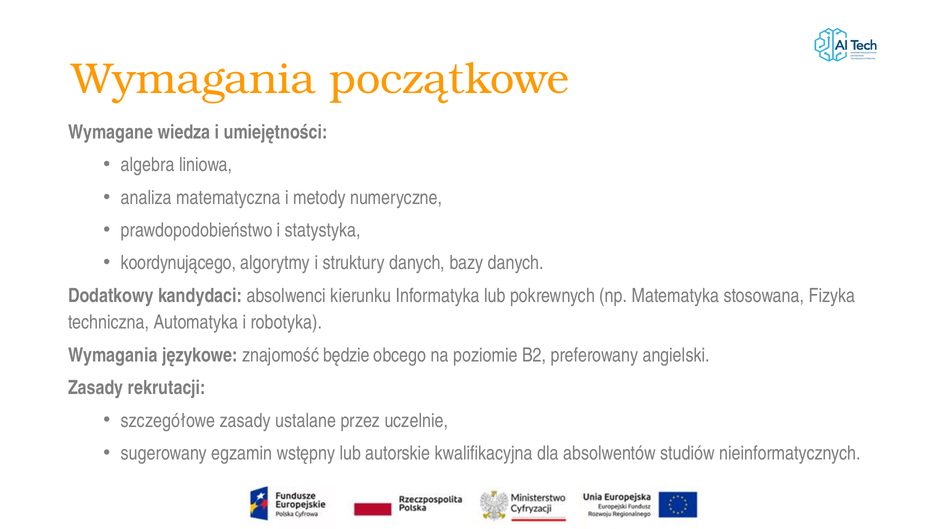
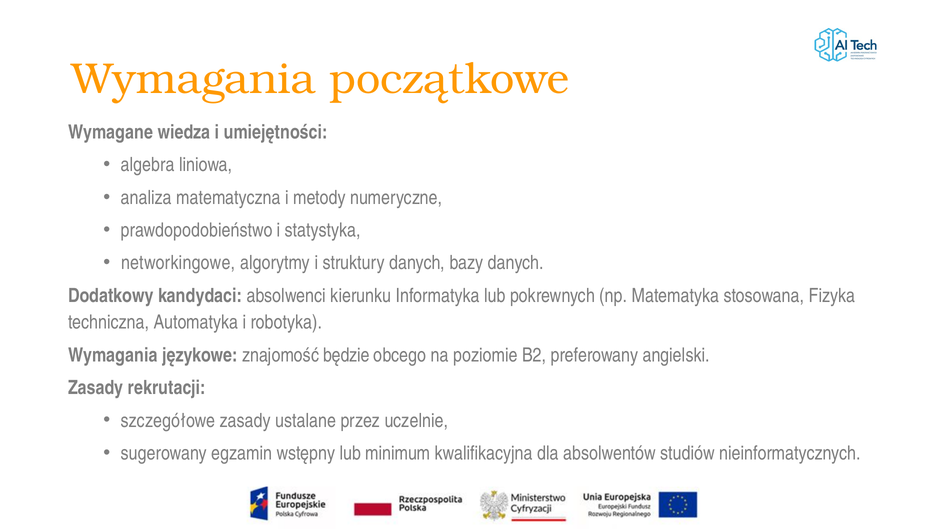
koordynującego: koordynującego -> networkingowe
autorskie: autorskie -> minimum
